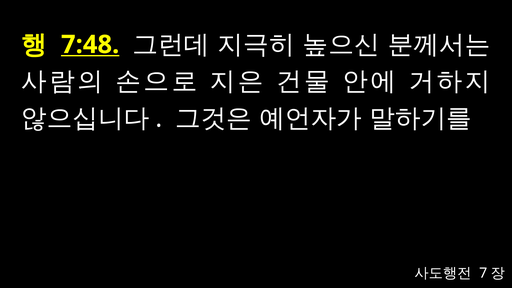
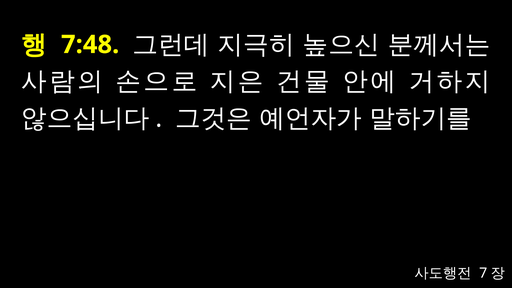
7:48 underline: present -> none
